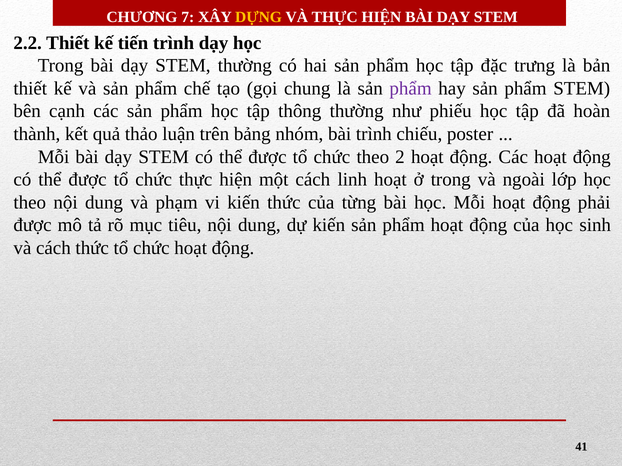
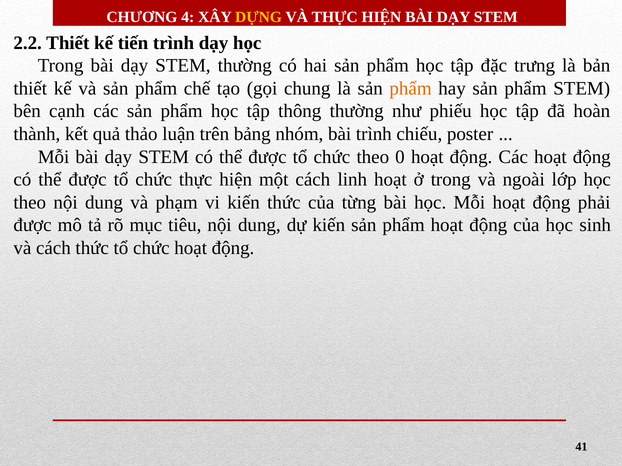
7: 7 -> 4
phẩm at (411, 89) colour: purple -> orange
2: 2 -> 0
